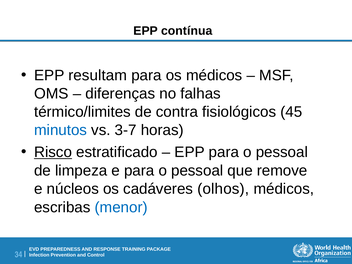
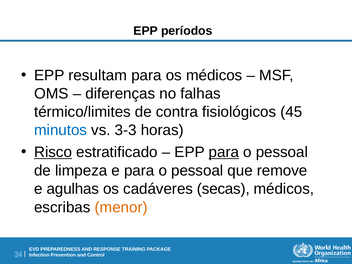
contínua: contínua -> períodos
3-7: 3-7 -> 3-3
para at (224, 152) underline: none -> present
núcleos: núcleos -> agulhas
olhos: olhos -> secas
menor colour: blue -> orange
